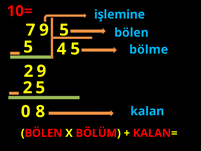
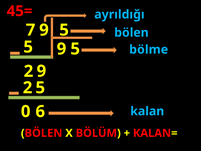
10=: 10= -> 45=
işlemine: işlemine -> ayrıldığı
4 at (61, 49): 4 -> 9
8: 8 -> 6
